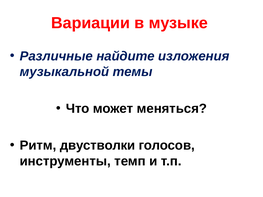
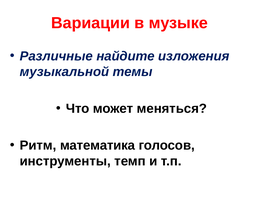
двустволки: двустволки -> математика
